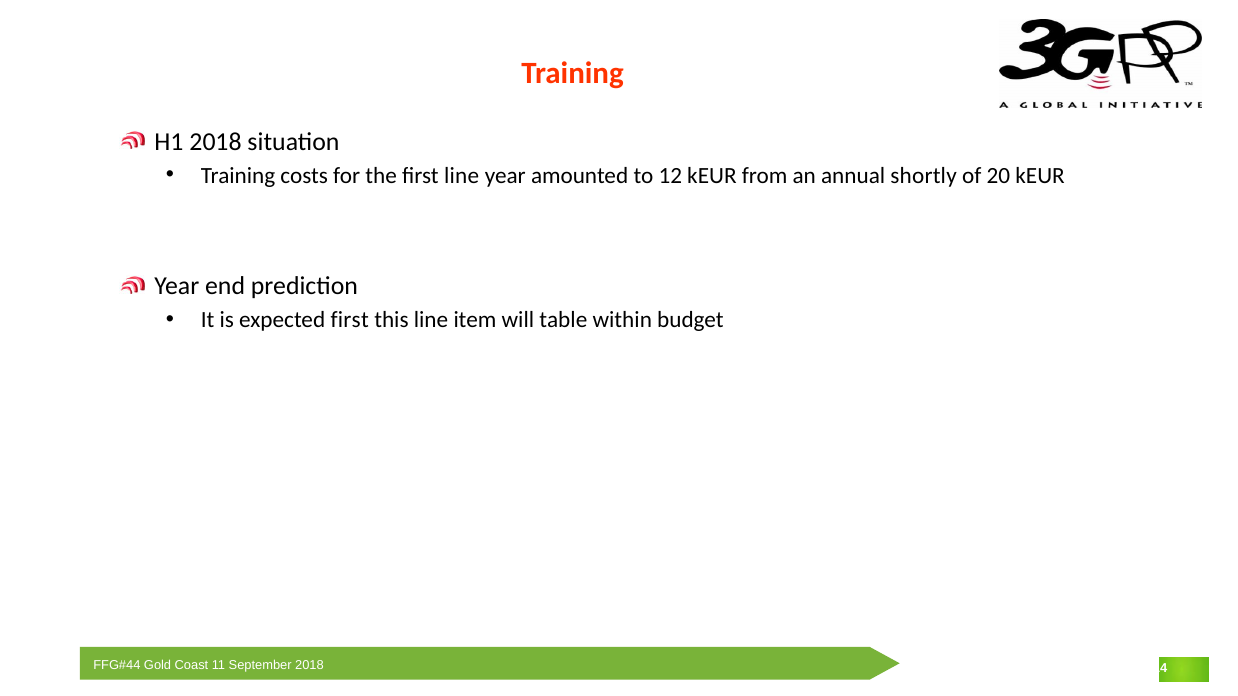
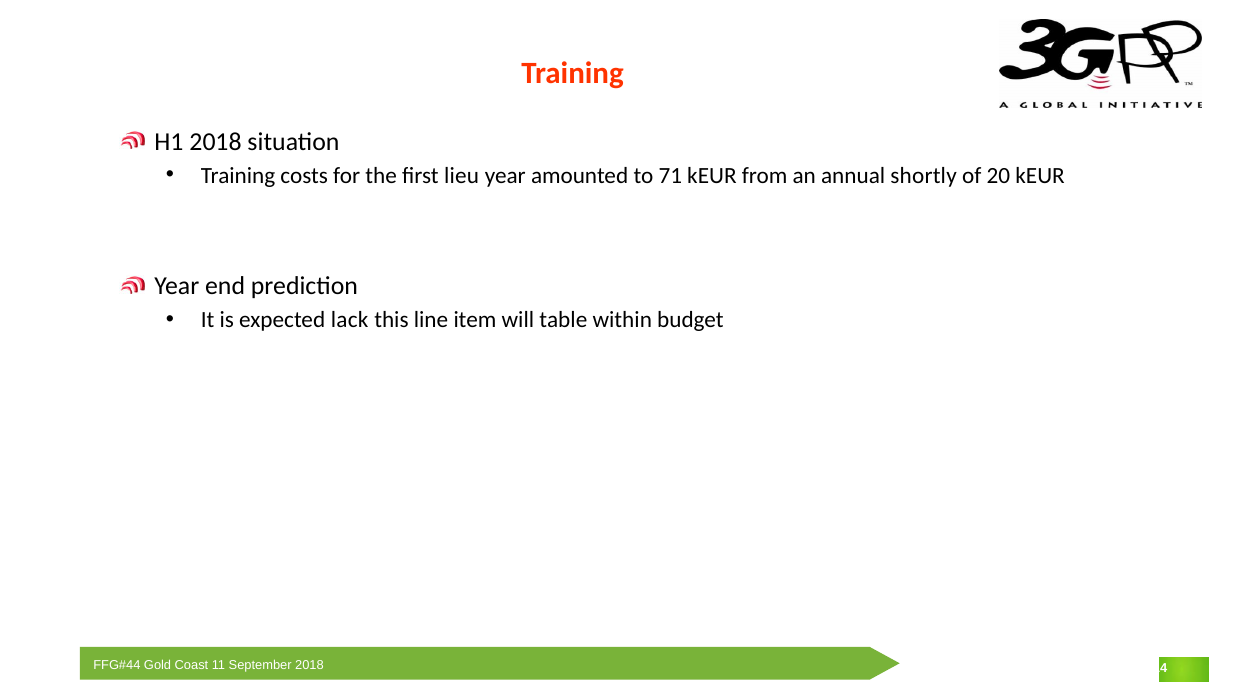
first line: line -> lieu
12: 12 -> 71
expected first: first -> lack
